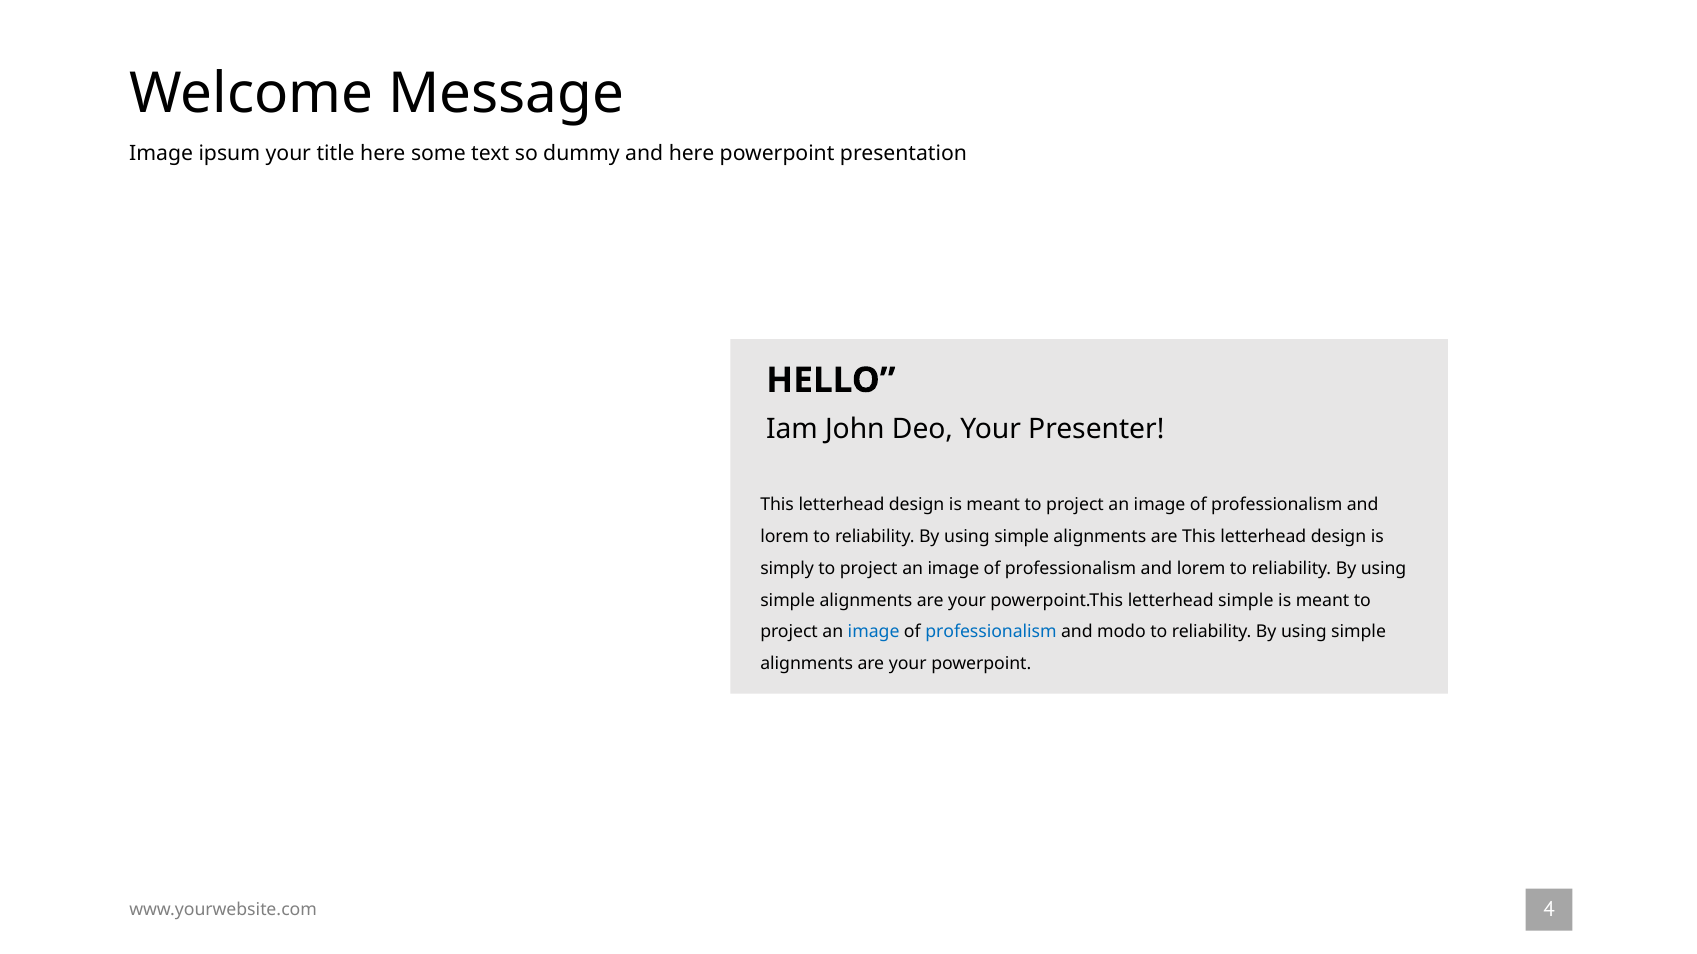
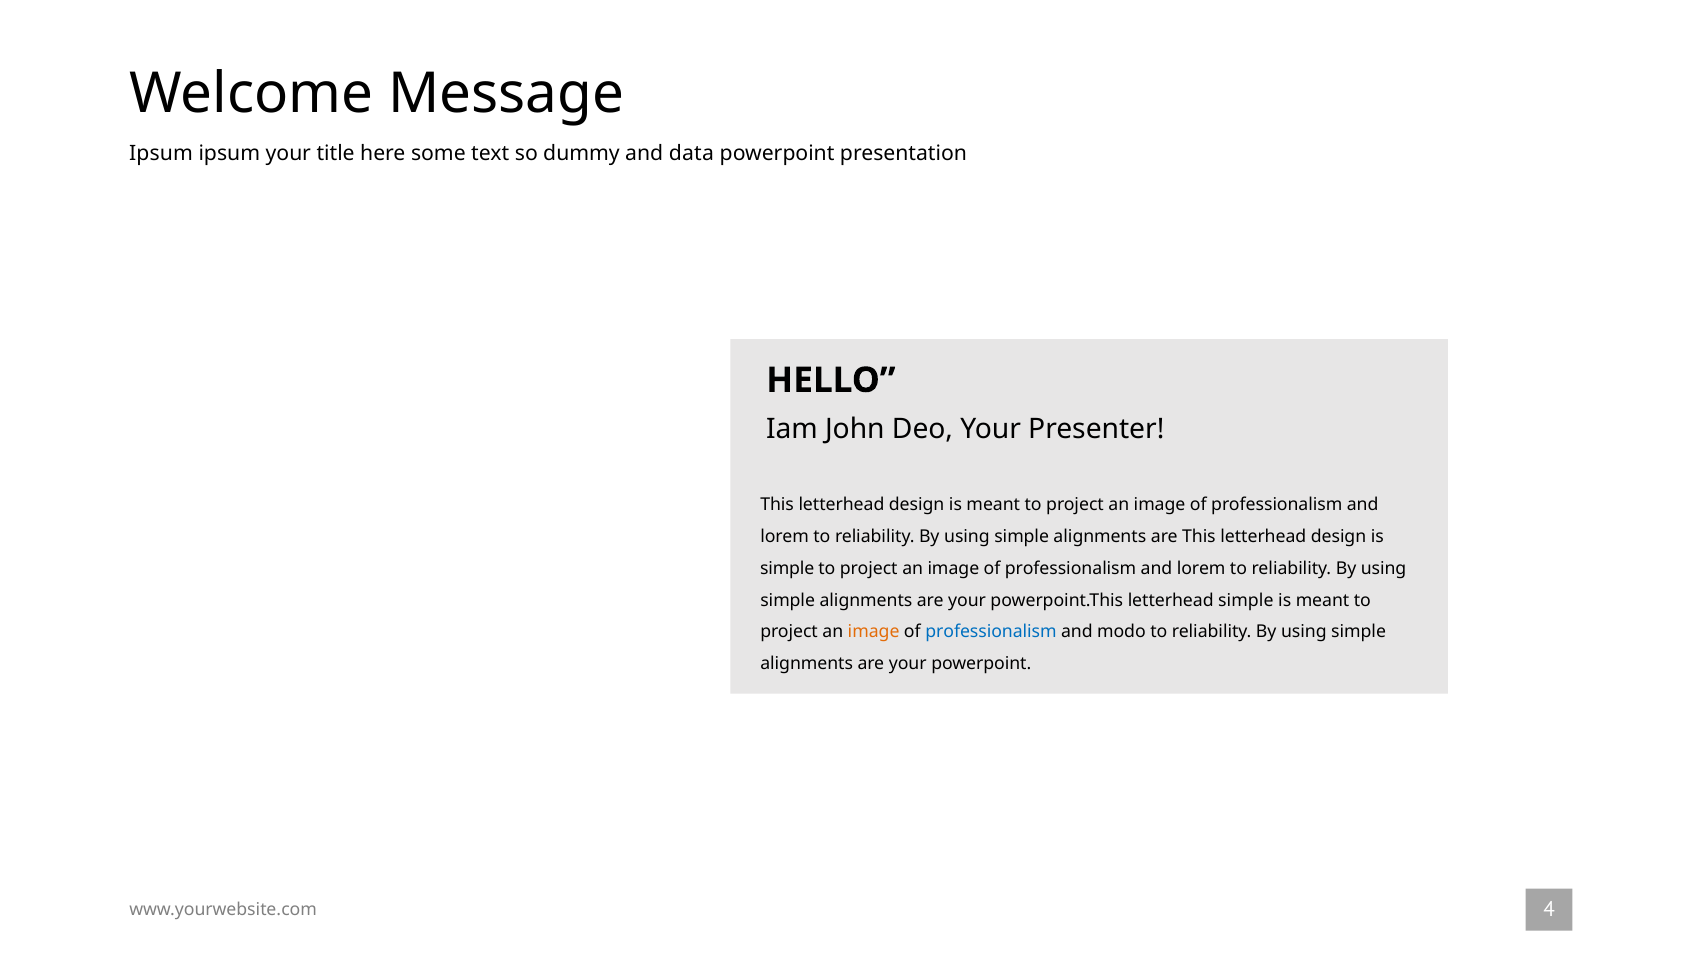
Image at (161, 154): Image -> Ipsum
and here: here -> data
simply at (787, 569): simply -> simple
image at (874, 632) colour: blue -> orange
